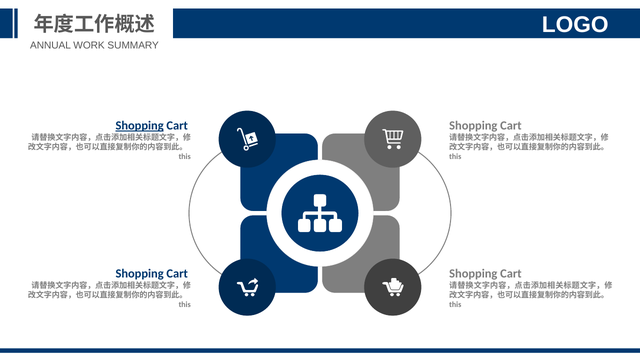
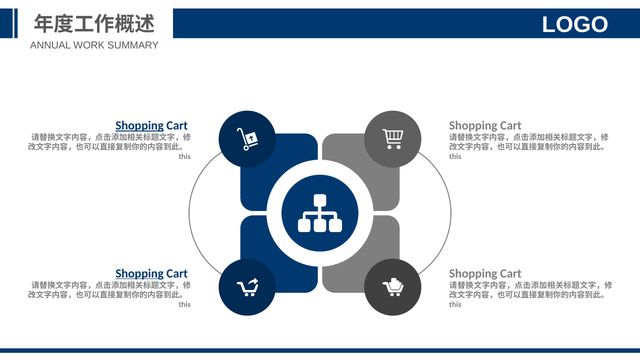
Shopping at (140, 273) underline: none -> present
